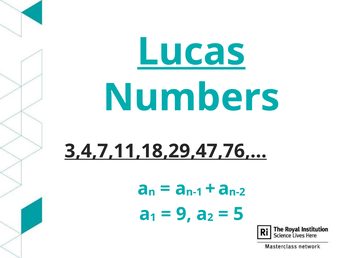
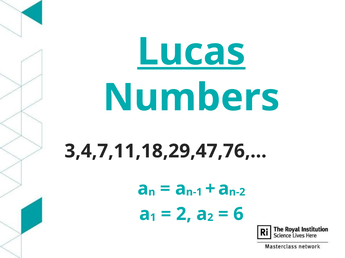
3,4,7,11,18,29,47,76,… underline: present -> none
9 at (184, 215): 9 -> 2
5: 5 -> 6
